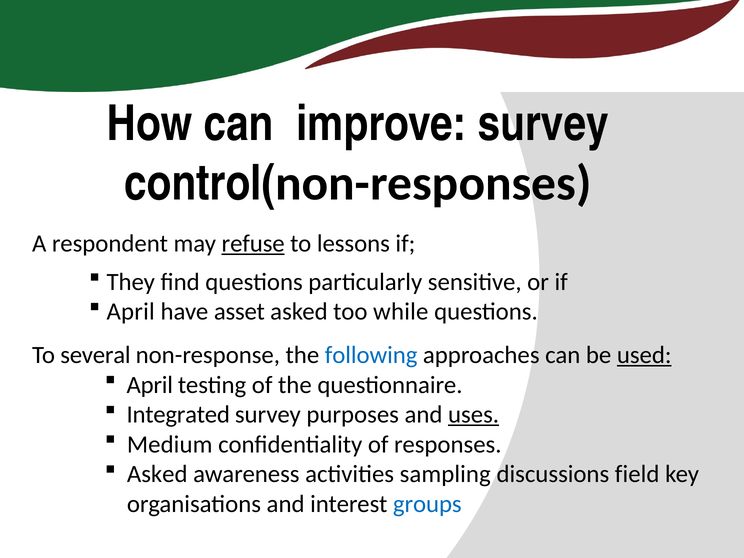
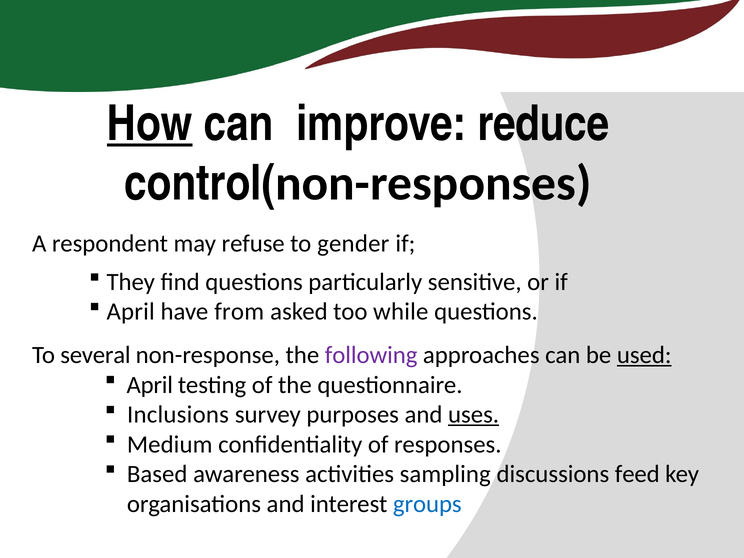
How underline: none -> present
improve survey: survey -> reduce
refuse underline: present -> none
lessons: lessons -> gender
asset: asset -> from
following colour: blue -> purple
Integrated: Integrated -> Inclusions
Asked at (157, 474): Asked -> Based
field: field -> feed
